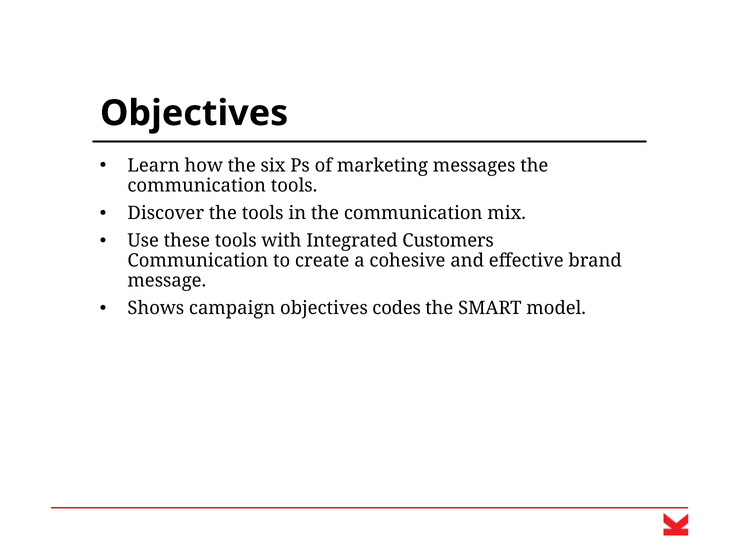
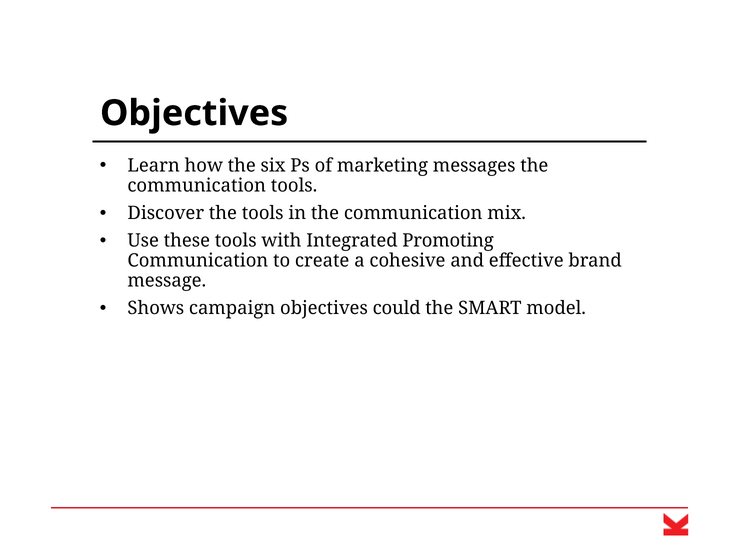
Customers: Customers -> Promoting
codes: codes -> could
